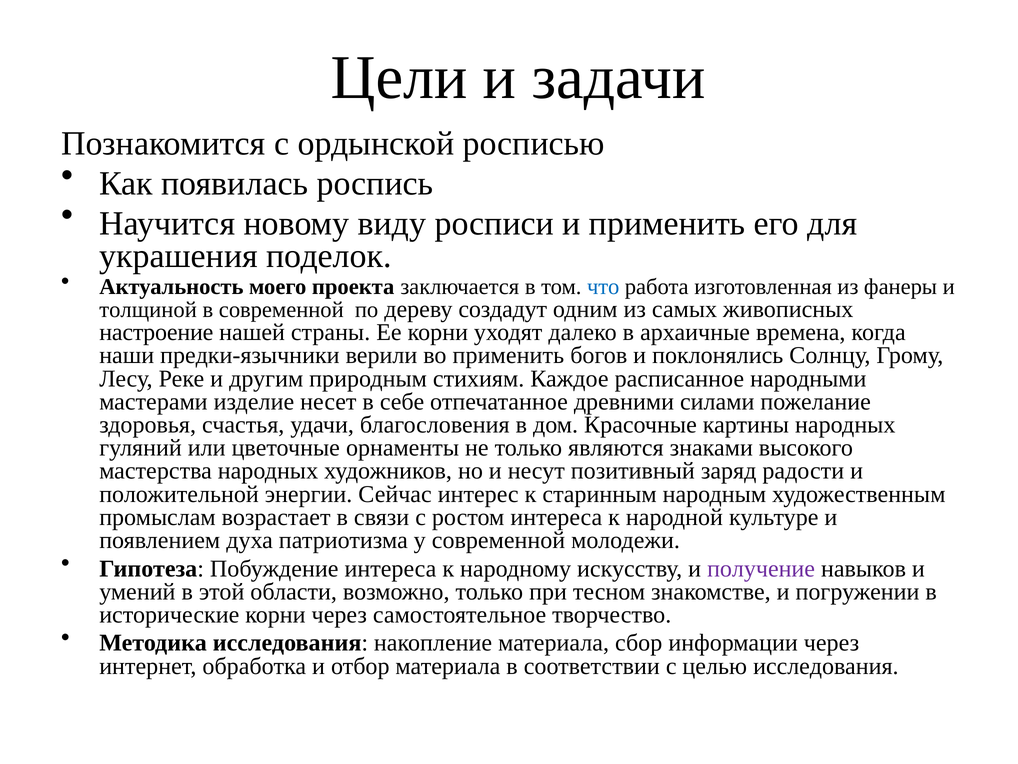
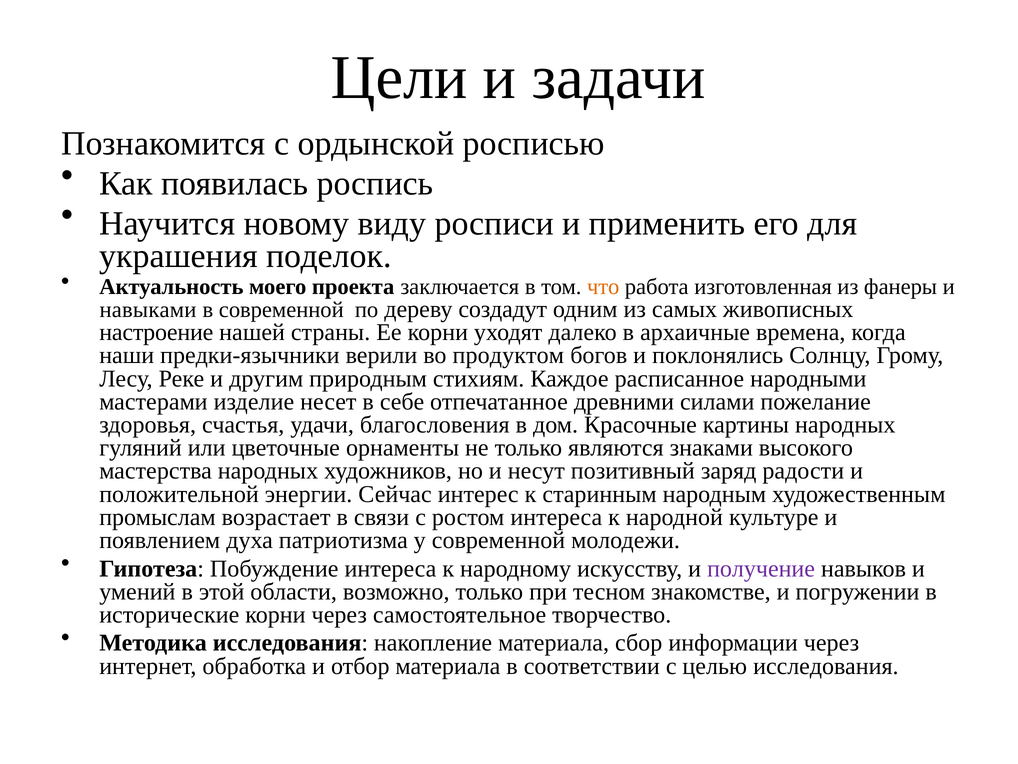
что colour: blue -> orange
толщиной: толщиной -> навыками
во применить: применить -> продуктом
